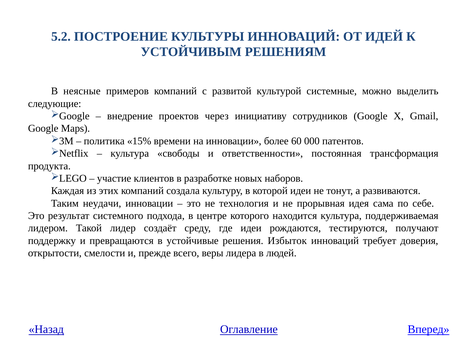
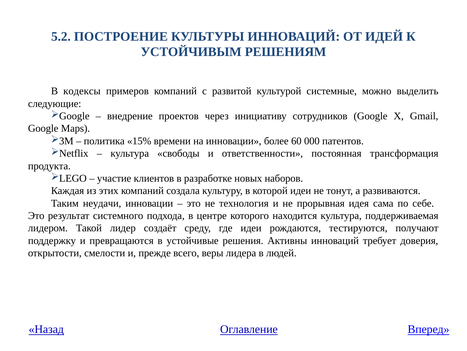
неясные: неясные -> кодексы
Избыток: Избыток -> Активны
